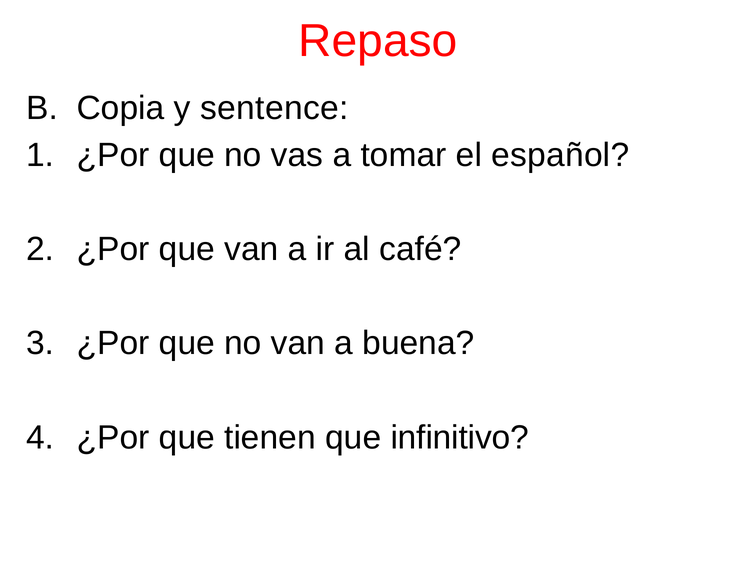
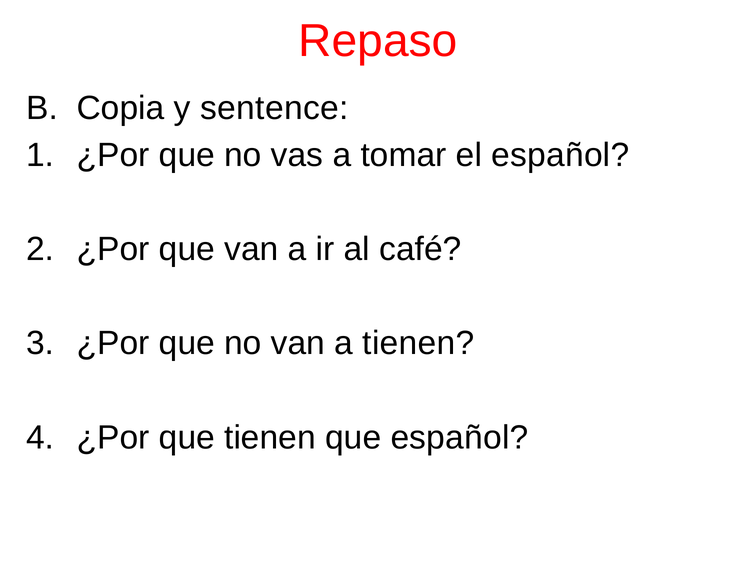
a buena: buena -> tienen
que infinitivo: infinitivo -> español
